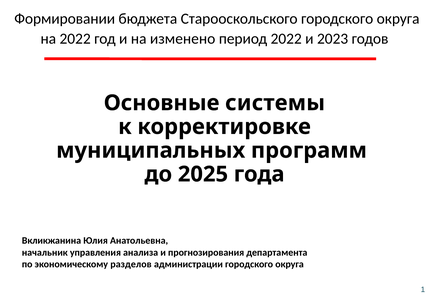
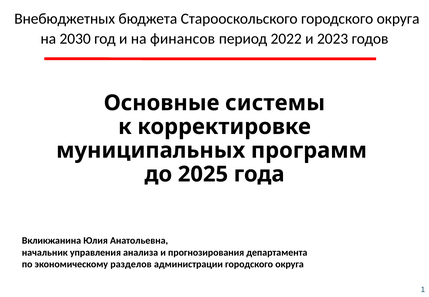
Формировании: Формировании -> Внебюджетных
на 2022: 2022 -> 2030
изменено: изменено -> финансов
